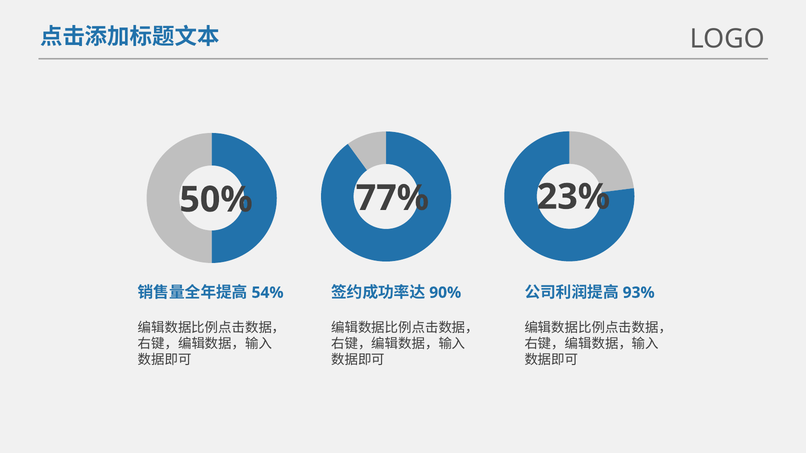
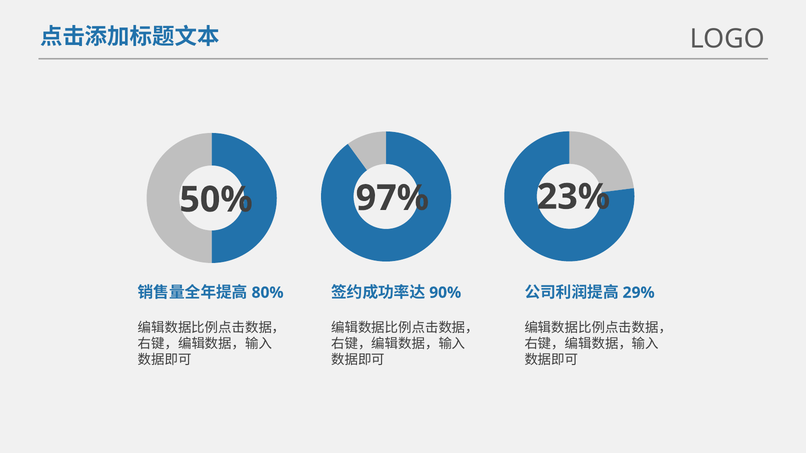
77%: 77% -> 97%
54%: 54% -> 80%
93%: 93% -> 29%
